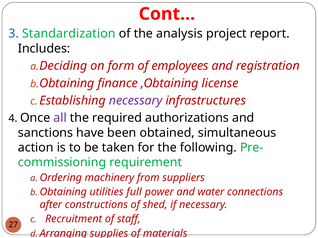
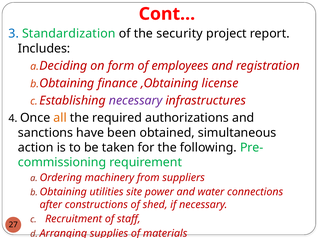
analysis: analysis -> security
all colour: purple -> orange
full: full -> site
